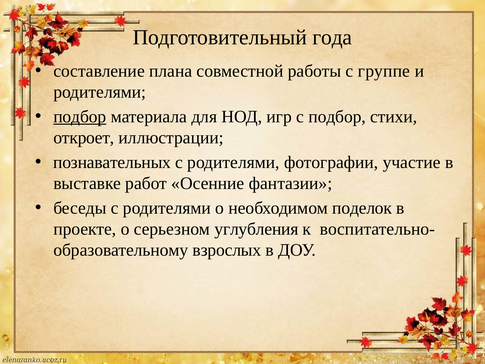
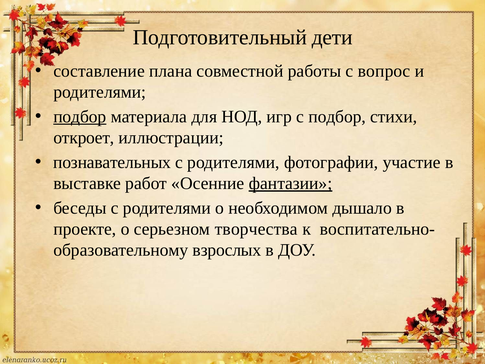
года: года -> дети
группе: группе -> вопрос
фантазии underline: none -> present
поделок: поделок -> дышало
углубления: углубления -> творчества
